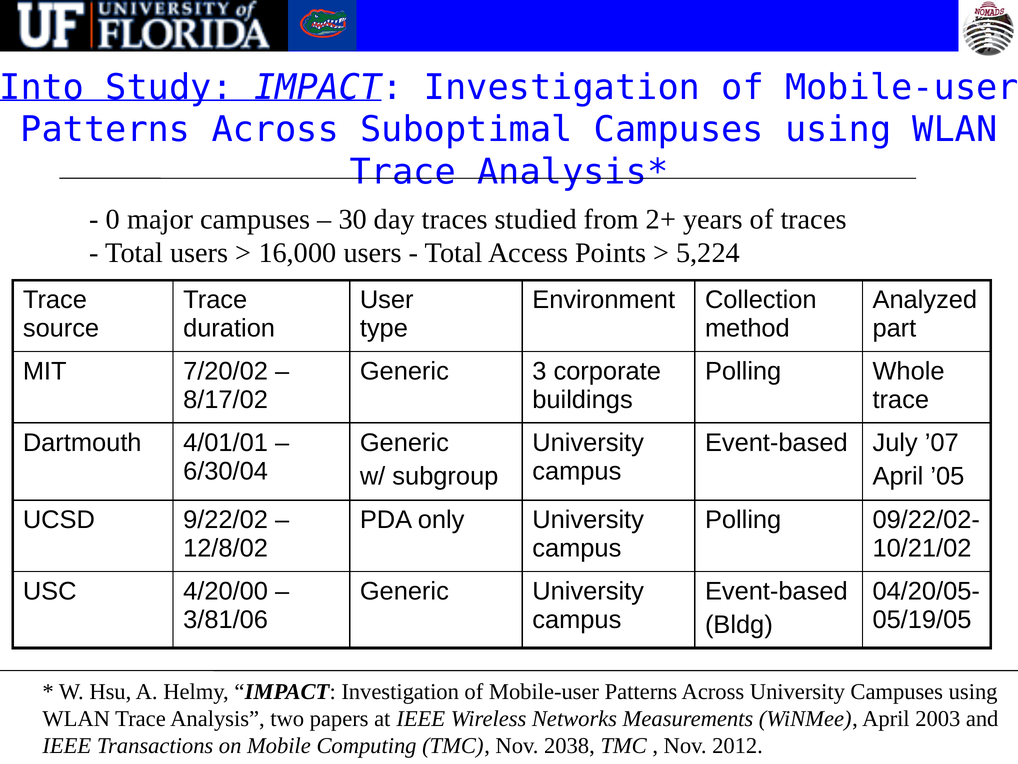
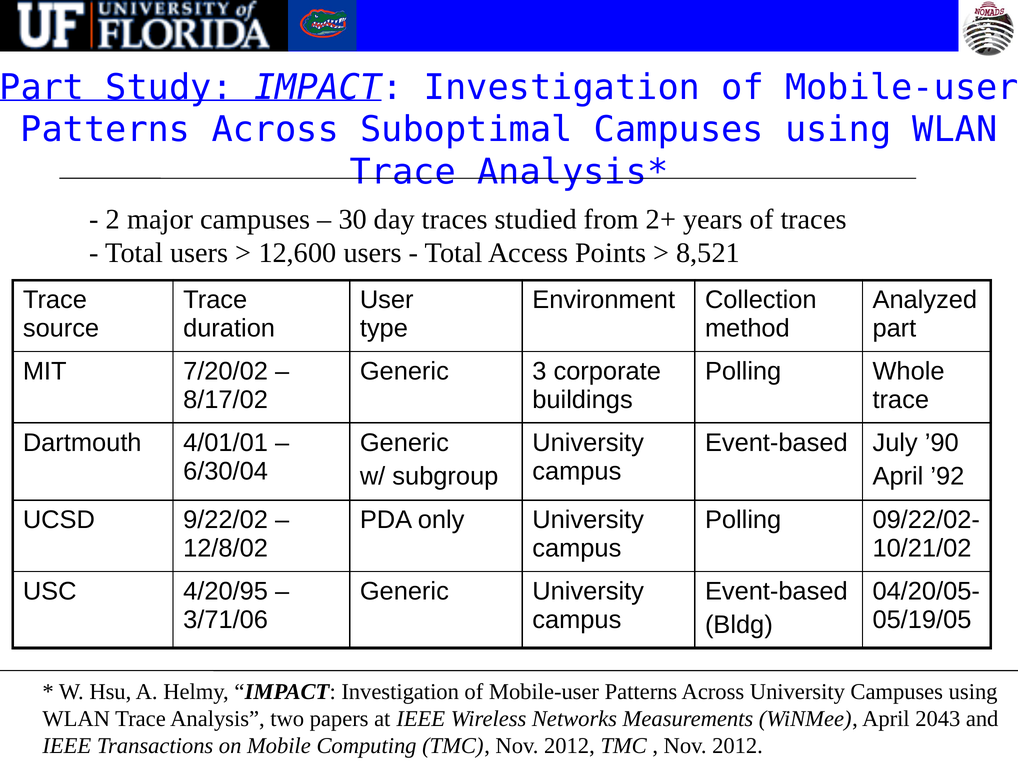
Into at (42, 87): Into -> Part
0: 0 -> 2
16,000: 16,000 -> 12,600
5,224: 5,224 -> 8,521
’07: ’07 -> ’90
’05: ’05 -> ’92
4/20/00: 4/20/00 -> 4/20/95
3/81/06: 3/81/06 -> 3/71/06
2003: 2003 -> 2043
TMC Nov 2038: 2038 -> 2012
